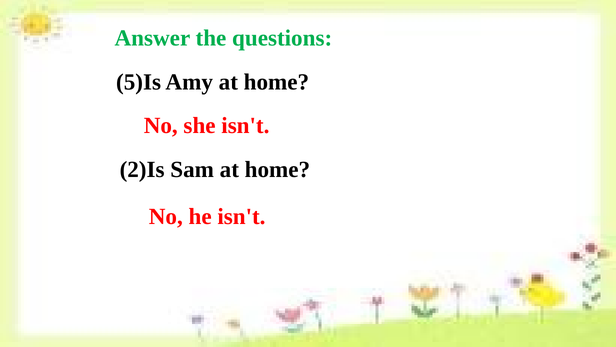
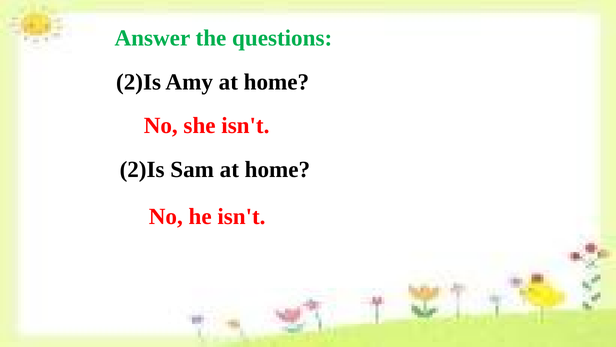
5)Is at (139, 82): 5)Is -> 2)Is
